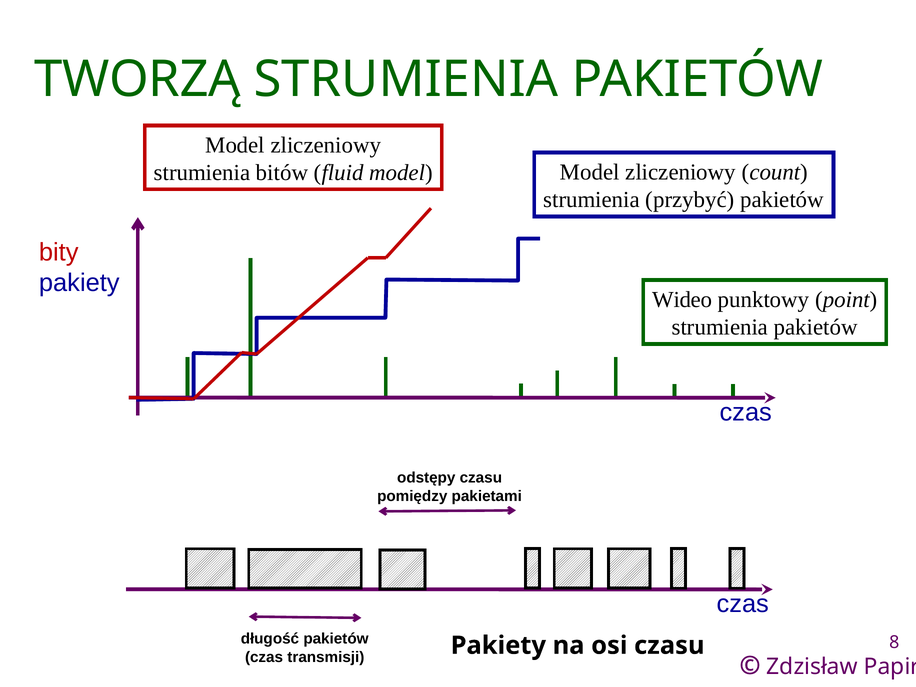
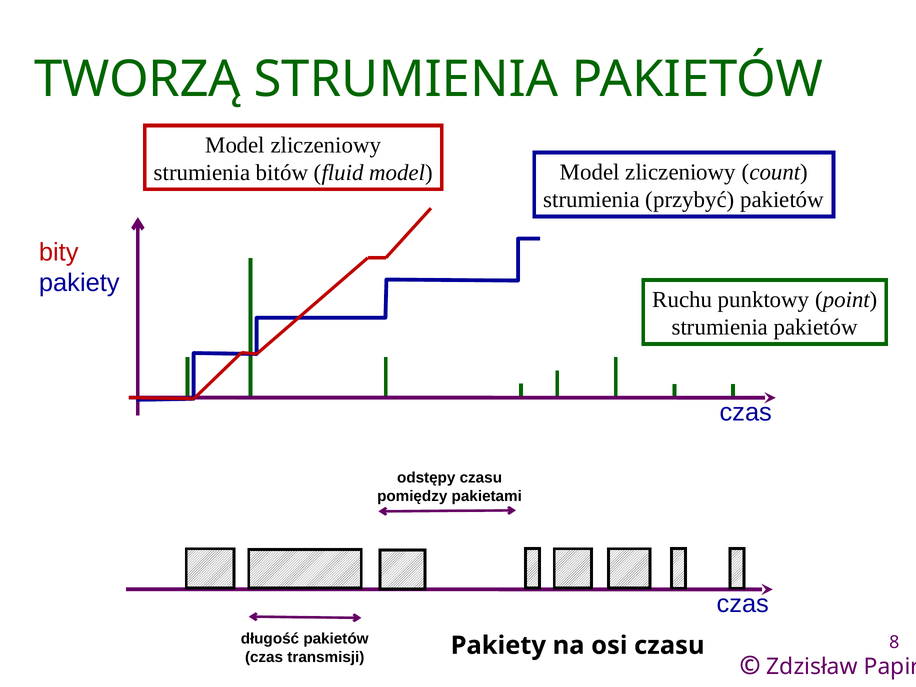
Wideo: Wideo -> Ruchu
